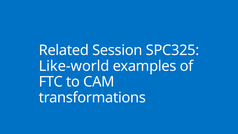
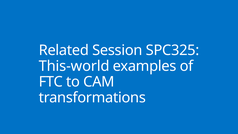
Like-world: Like-world -> This-world
